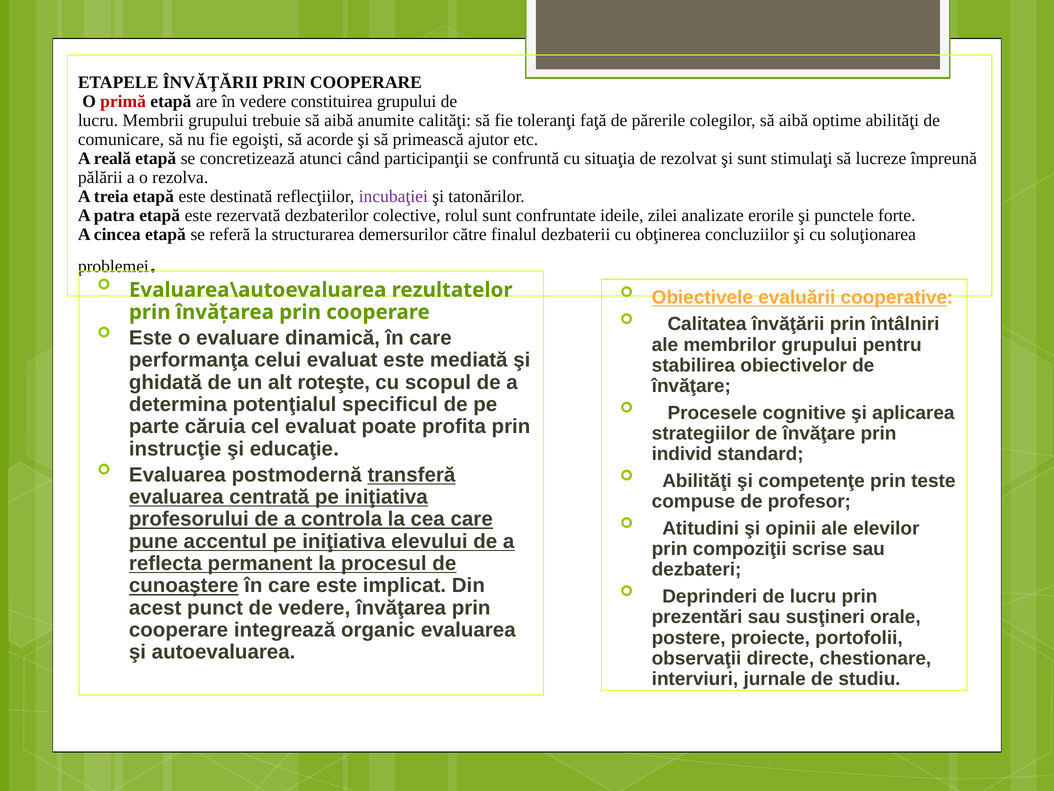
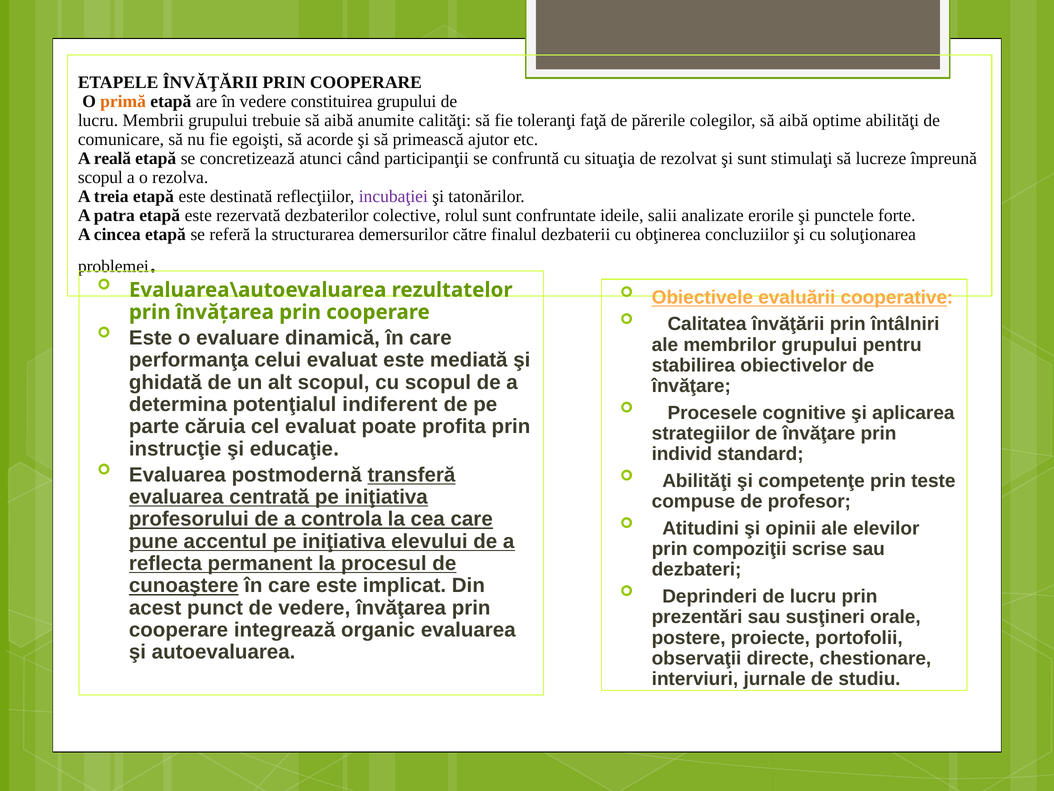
primă colour: red -> orange
pălării at (100, 177): pălării -> scopul
zilei: zilei -> salii
alt roteşte: roteşte -> scopul
specificul: specificul -> indiferent
